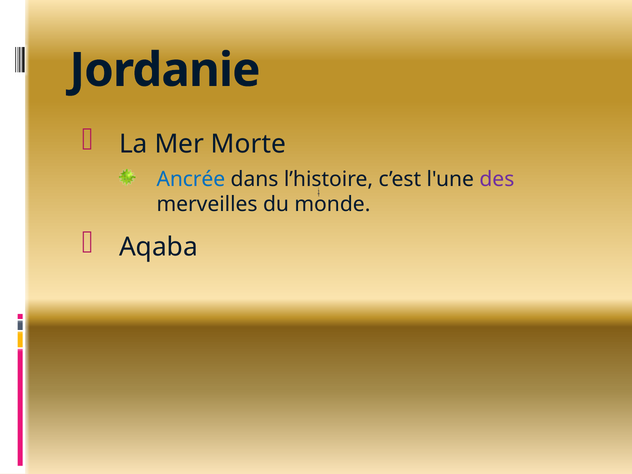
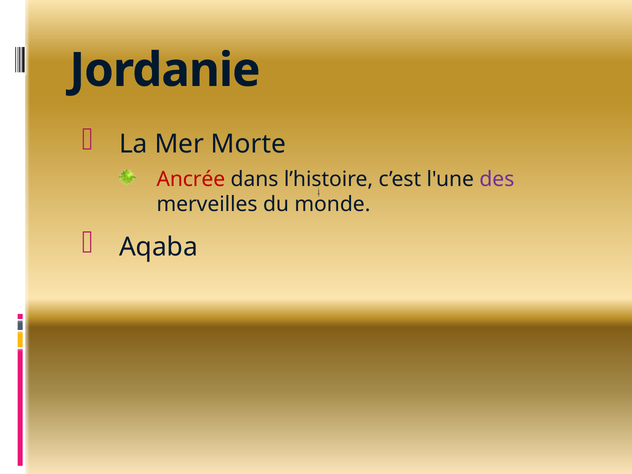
Ancrée colour: blue -> red
